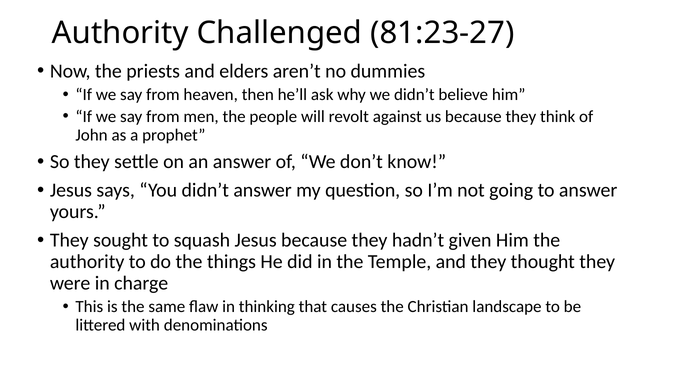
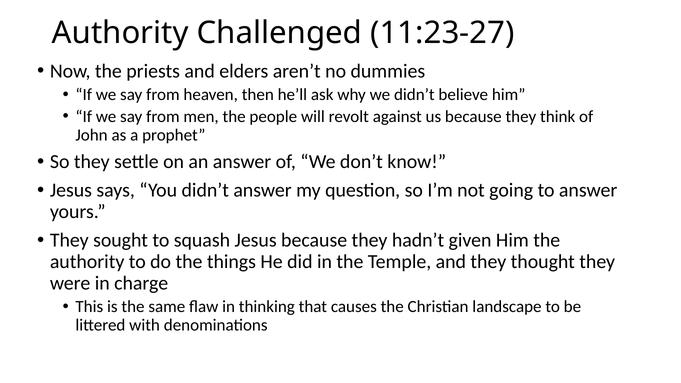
81:23-27: 81:23-27 -> 11:23-27
